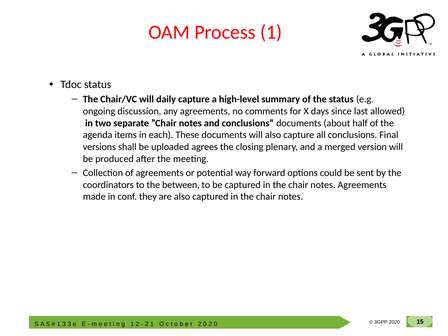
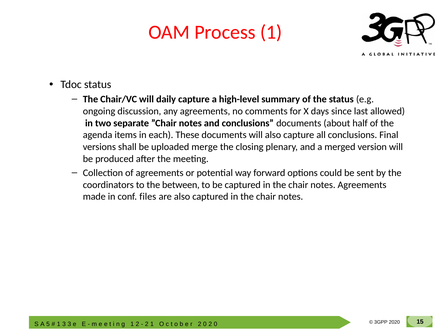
agrees: agrees -> merge
they: they -> files
